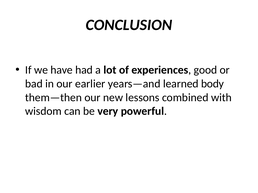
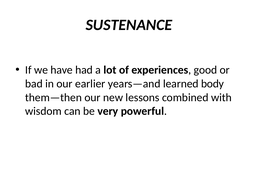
CONCLUSION: CONCLUSION -> SUSTENANCE
